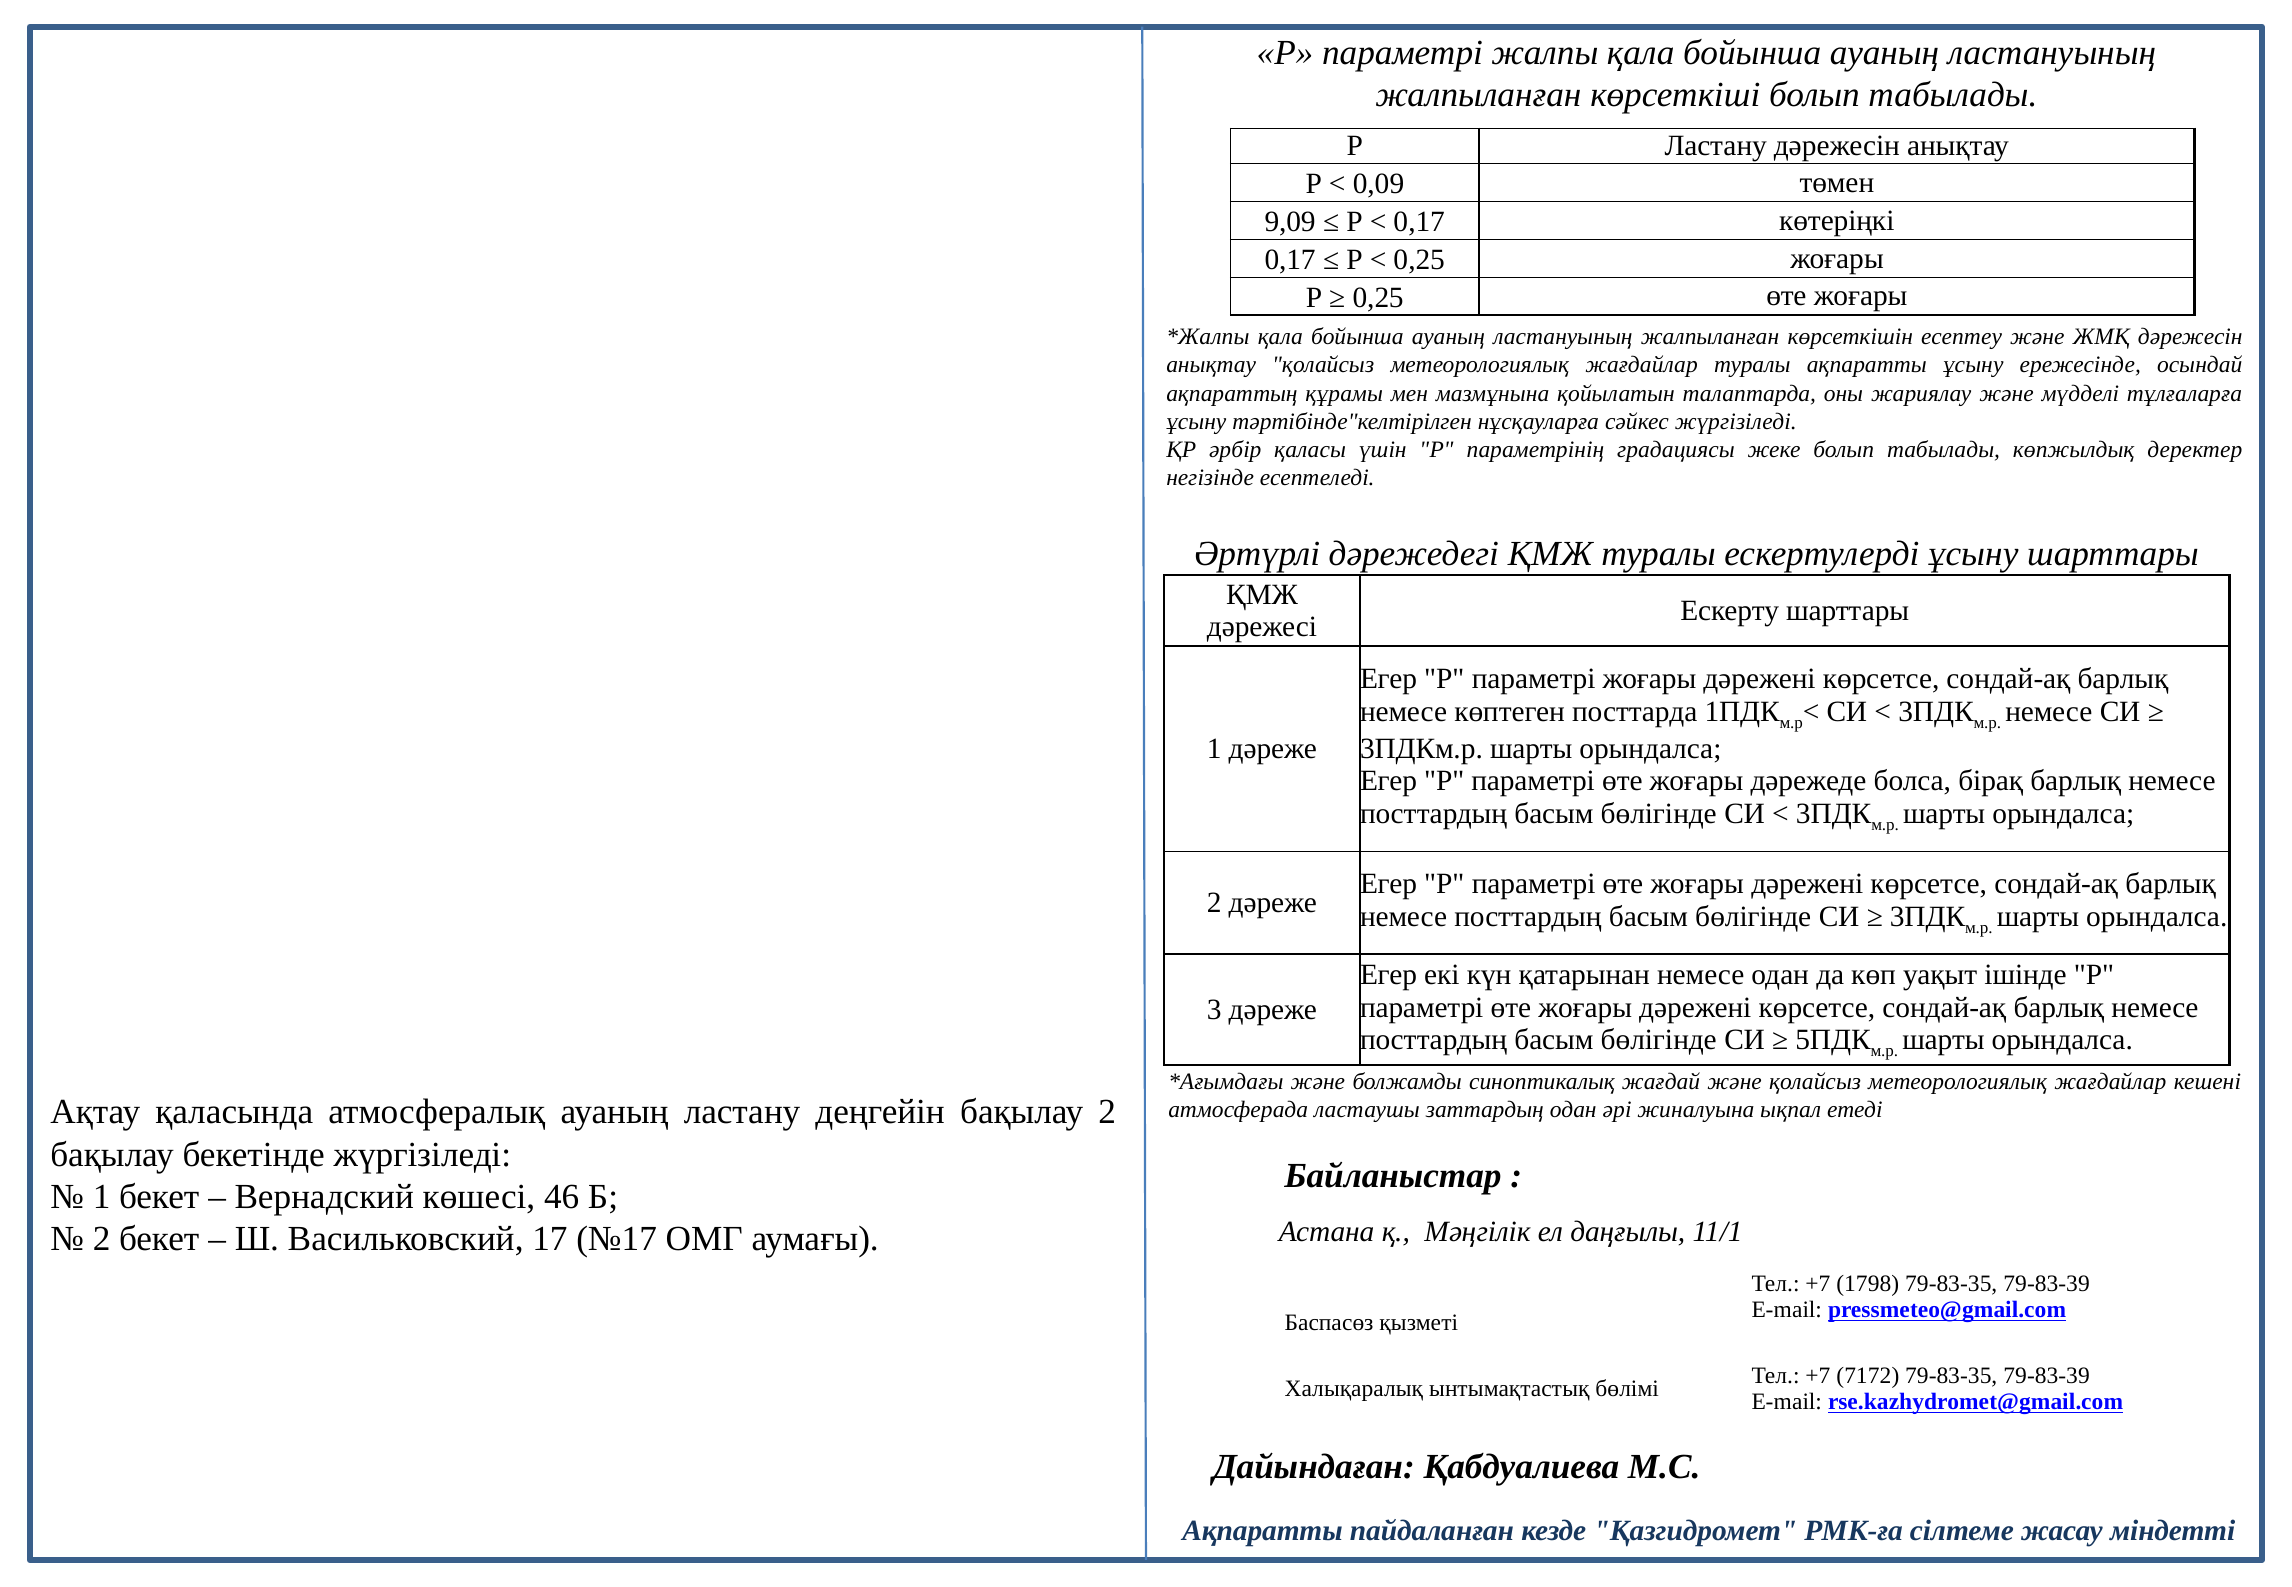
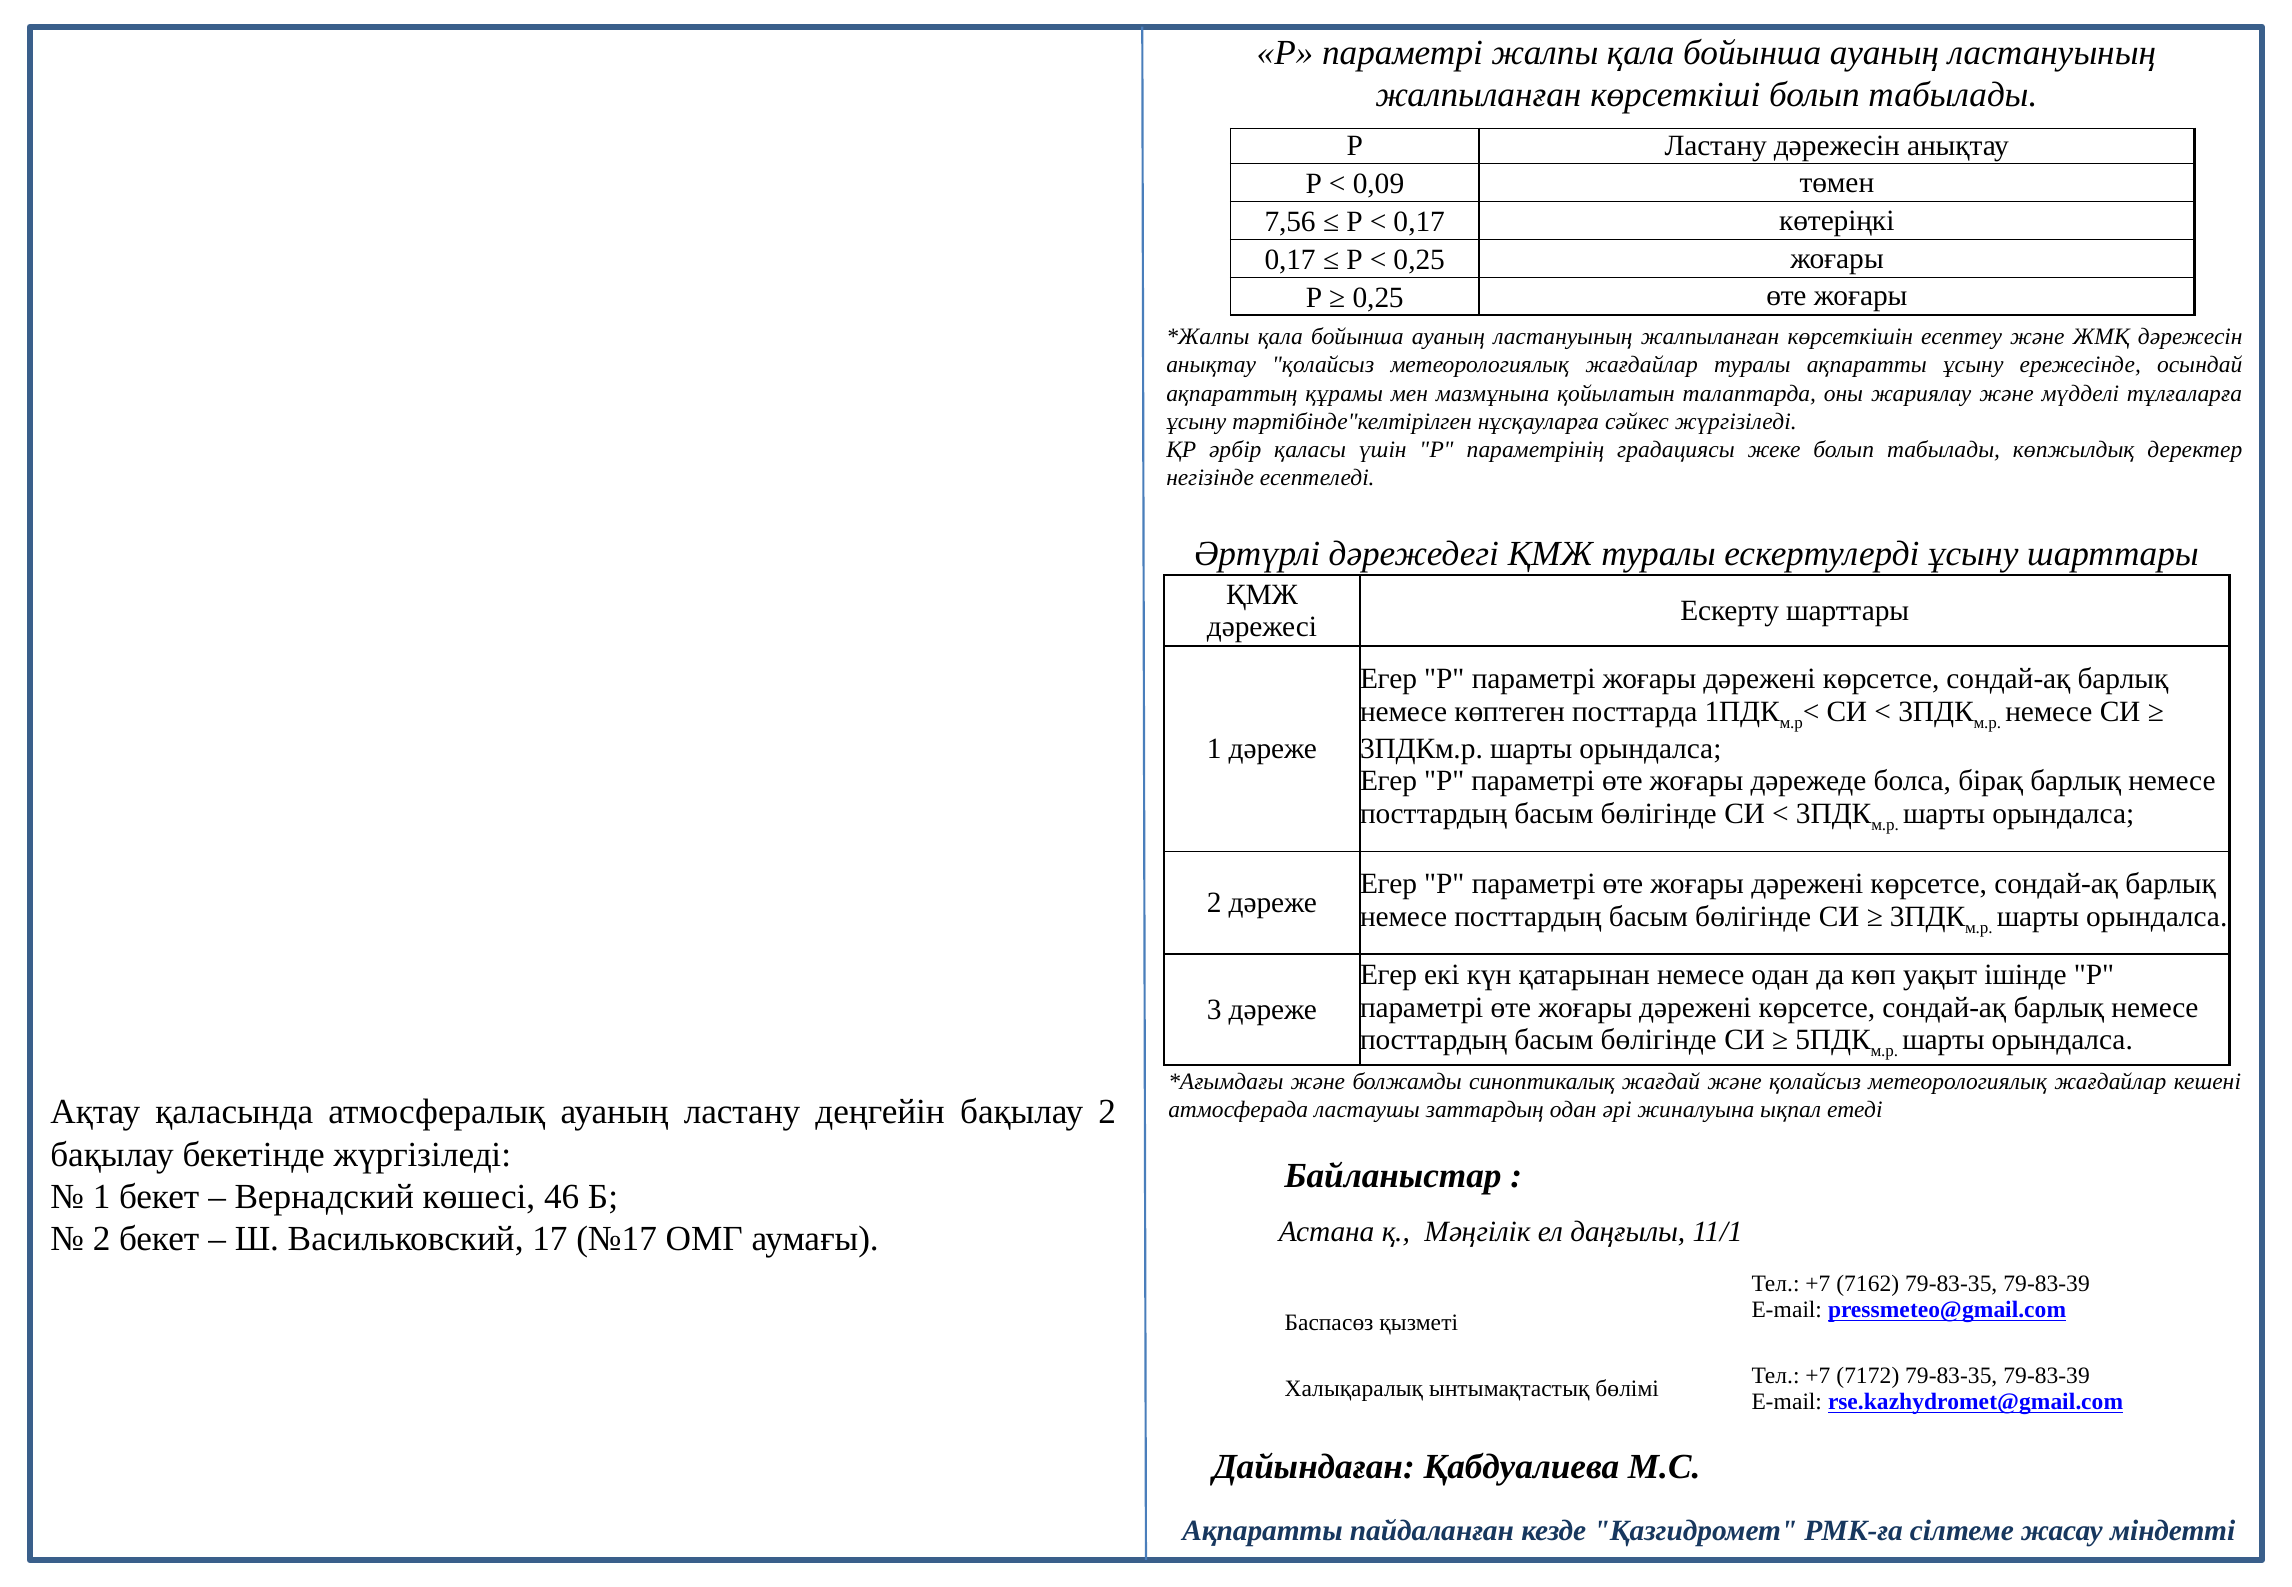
9,09: 9,09 -> 7,56
1798: 1798 -> 7162
